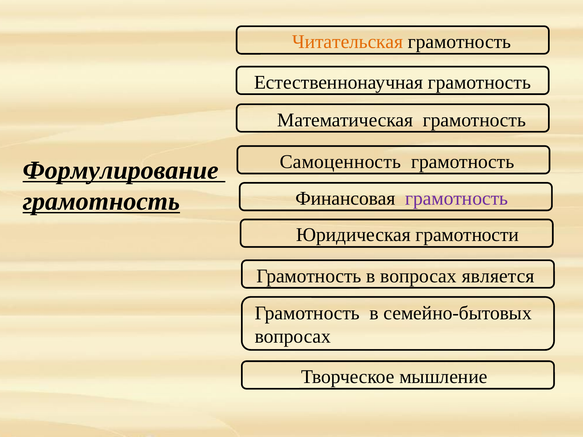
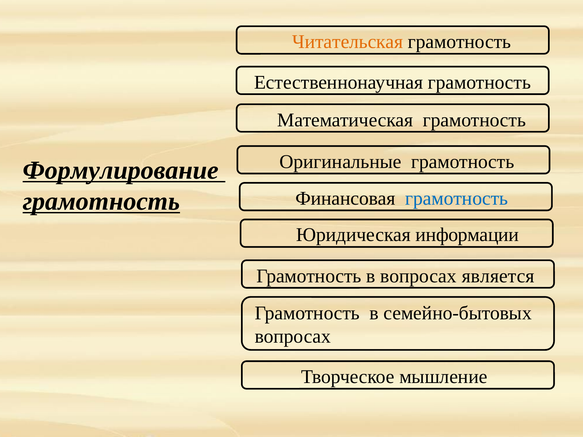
Самоценность: Самоценность -> Оригинальные
грамотность at (457, 198) colour: purple -> blue
грамотности: грамотности -> информации
